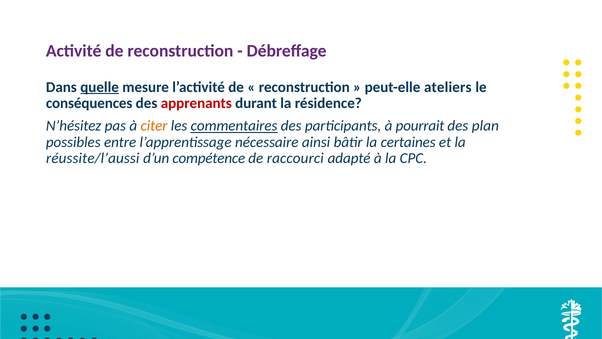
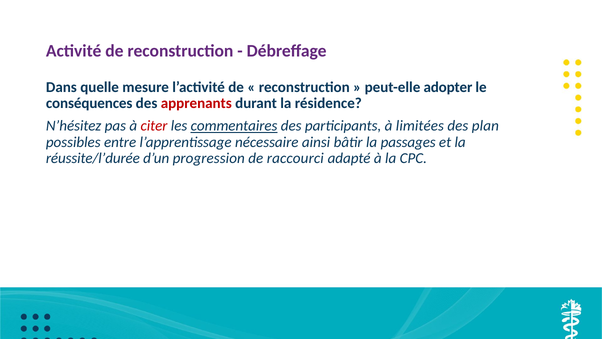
quelle underline: present -> none
ateliers: ateliers -> adopter
citer colour: orange -> red
pourrait: pourrait -> limitées
certaines: certaines -> passages
réussite/l’aussi: réussite/l’aussi -> réussite/l’durée
compétence: compétence -> progression
